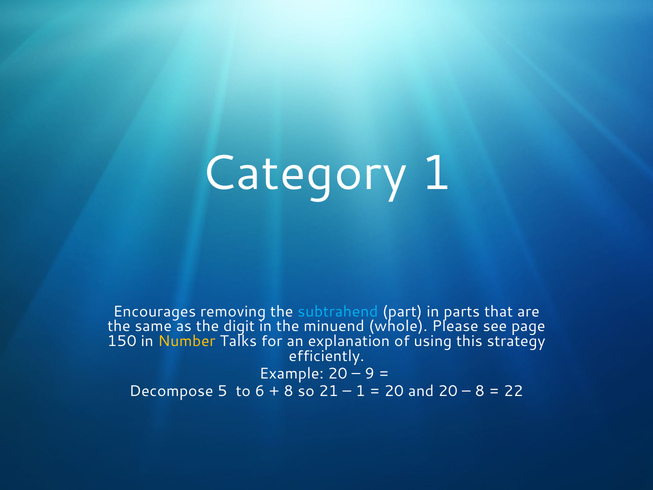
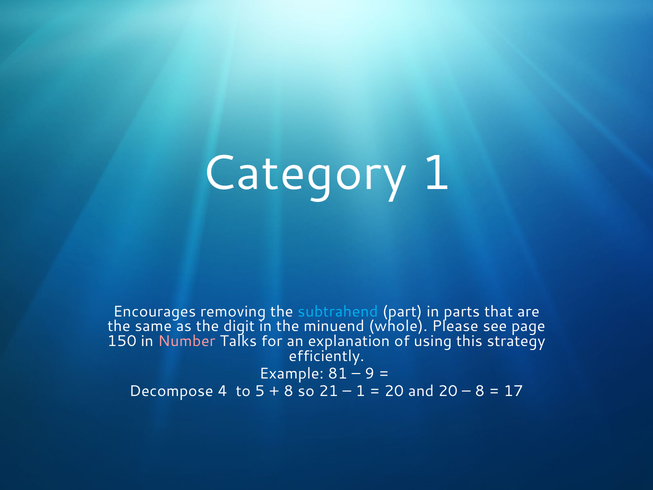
Number colour: yellow -> pink
Example 20: 20 -> 81
5: 5 -> 4
6: 6 -> 5
22: 22 -> 17
